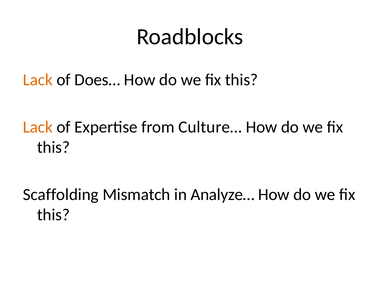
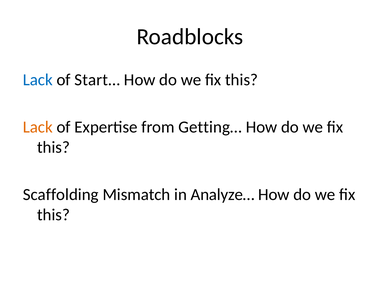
Lack at (38, 80) colour: orange -> blue
Does…: Does… -> Start…
Culture…: Culture… -> Getting…
